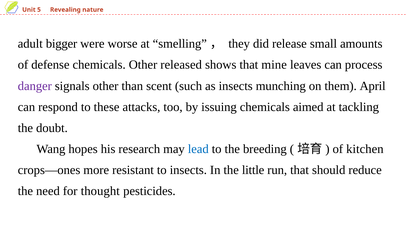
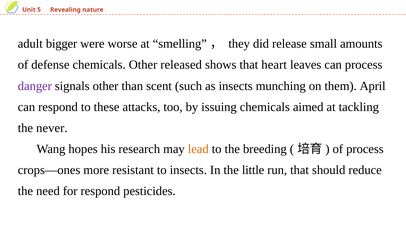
mine: mine -> heart
doubt: doubt -> never
lead colour: blue -> orange
of kitchen: kitchen -> process
for thought: thought -> respond
